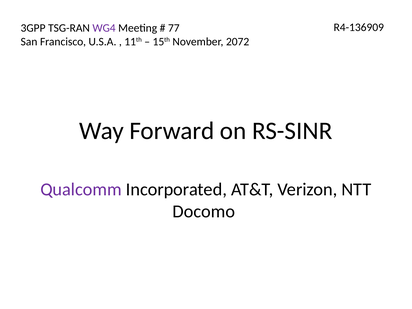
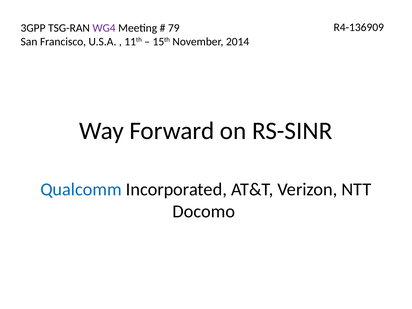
77: 77 -> 79
2072: 2072 -> 2014
Qualcomm colour: purple -> blue
